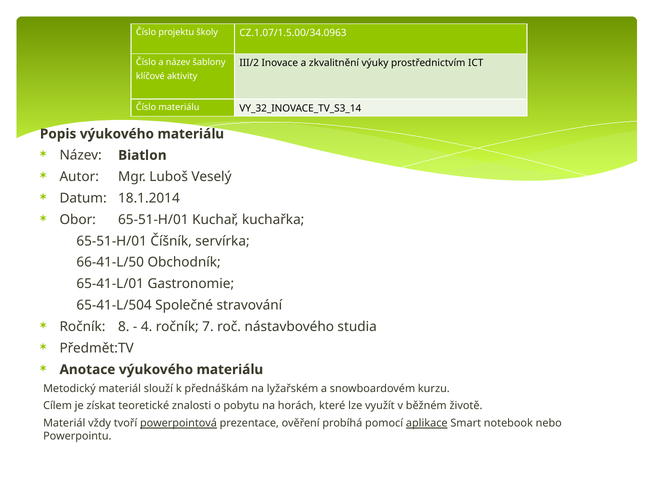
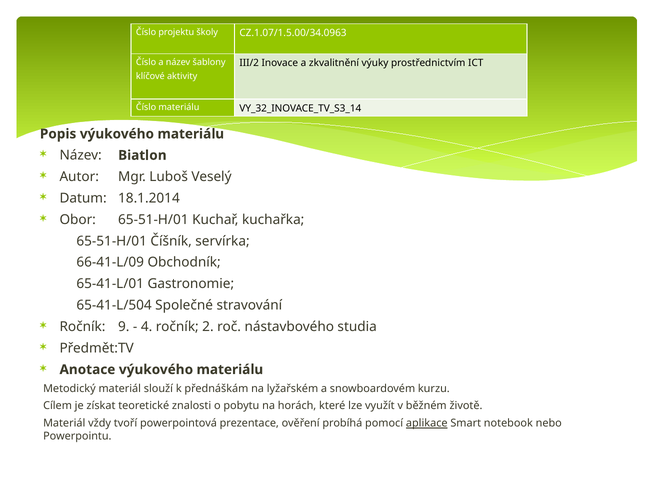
66-41-L/50: 66-41-L/50 -> 66-41-L/09
8: 8 -> 9
7: 7 -> 2
powerpointová underline: present -> none
